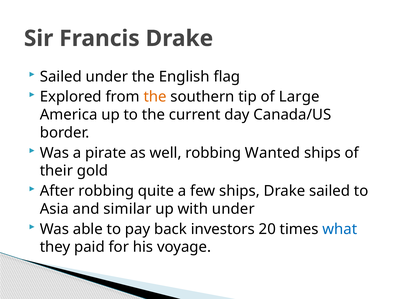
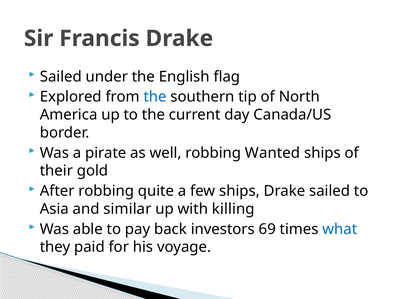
the at (155, 97) colour: orange -> blue
Large: Large -> North
with under: under -> killing
20: 20 -> 69
